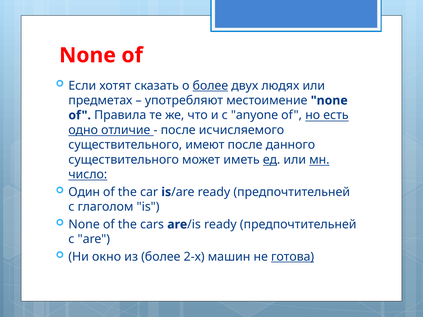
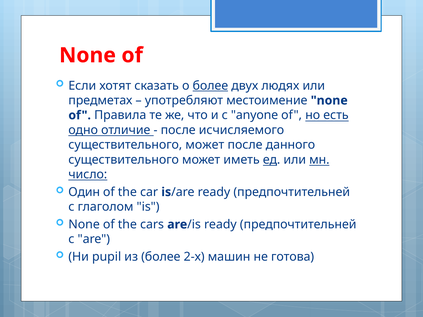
имеют at (205, 145): имеют -> может
окно: окно -> pupil
готова underline: present -> none
